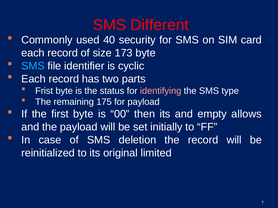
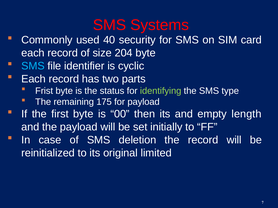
Different: Different -> Systems
173: 173 -> 204
identifying colour: pink -> light green
allows: allows -> length
